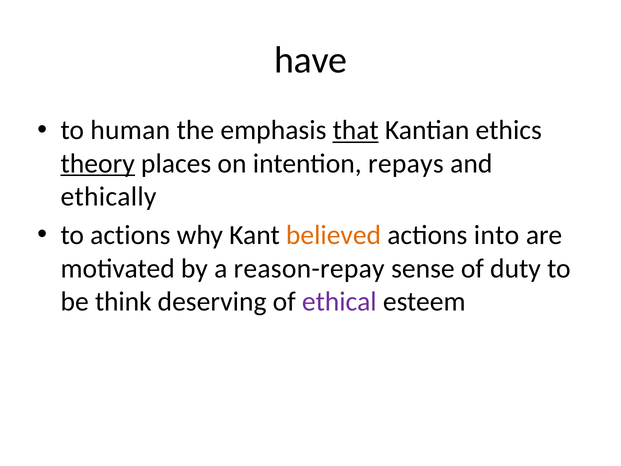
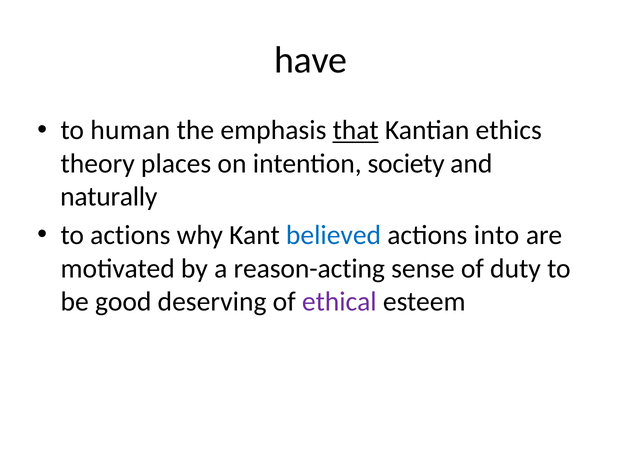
theory underline: present -> none
repays: repays -> society
ethically: ethically -> naturally
believed colour: orange -> blue
reason-repay: reason-repay -> reason-acting
think: think -> good
